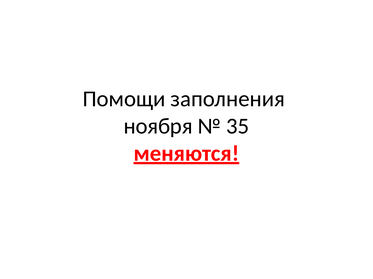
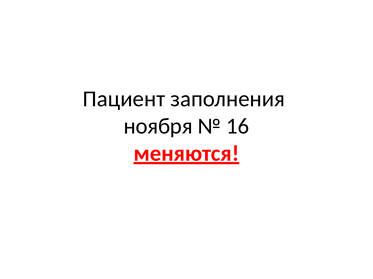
Помощи: Помощи -> Пациент
35: 35 -> 16
